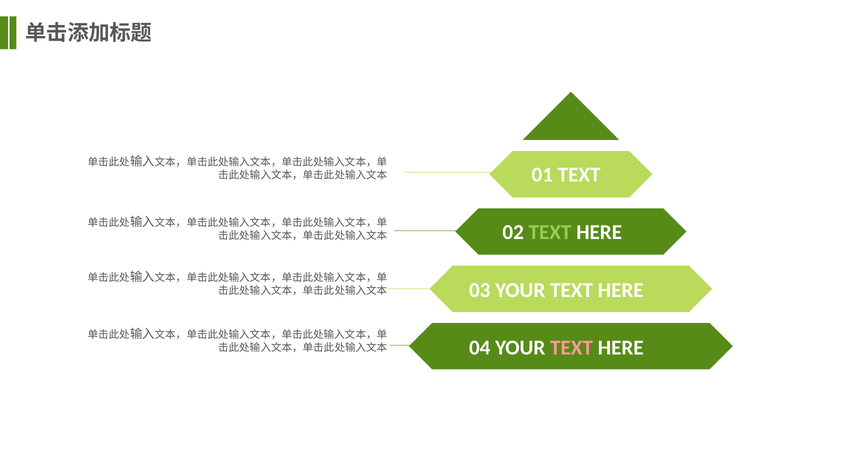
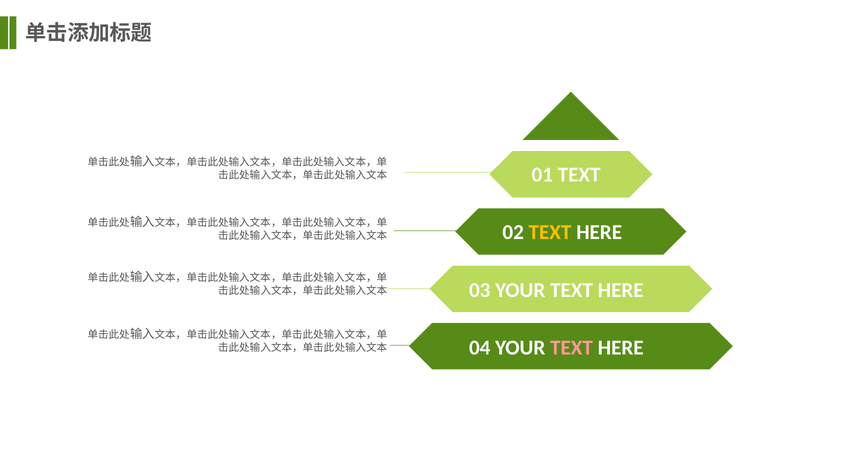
TEXT at (550, 232) colour: light green -> yellow
